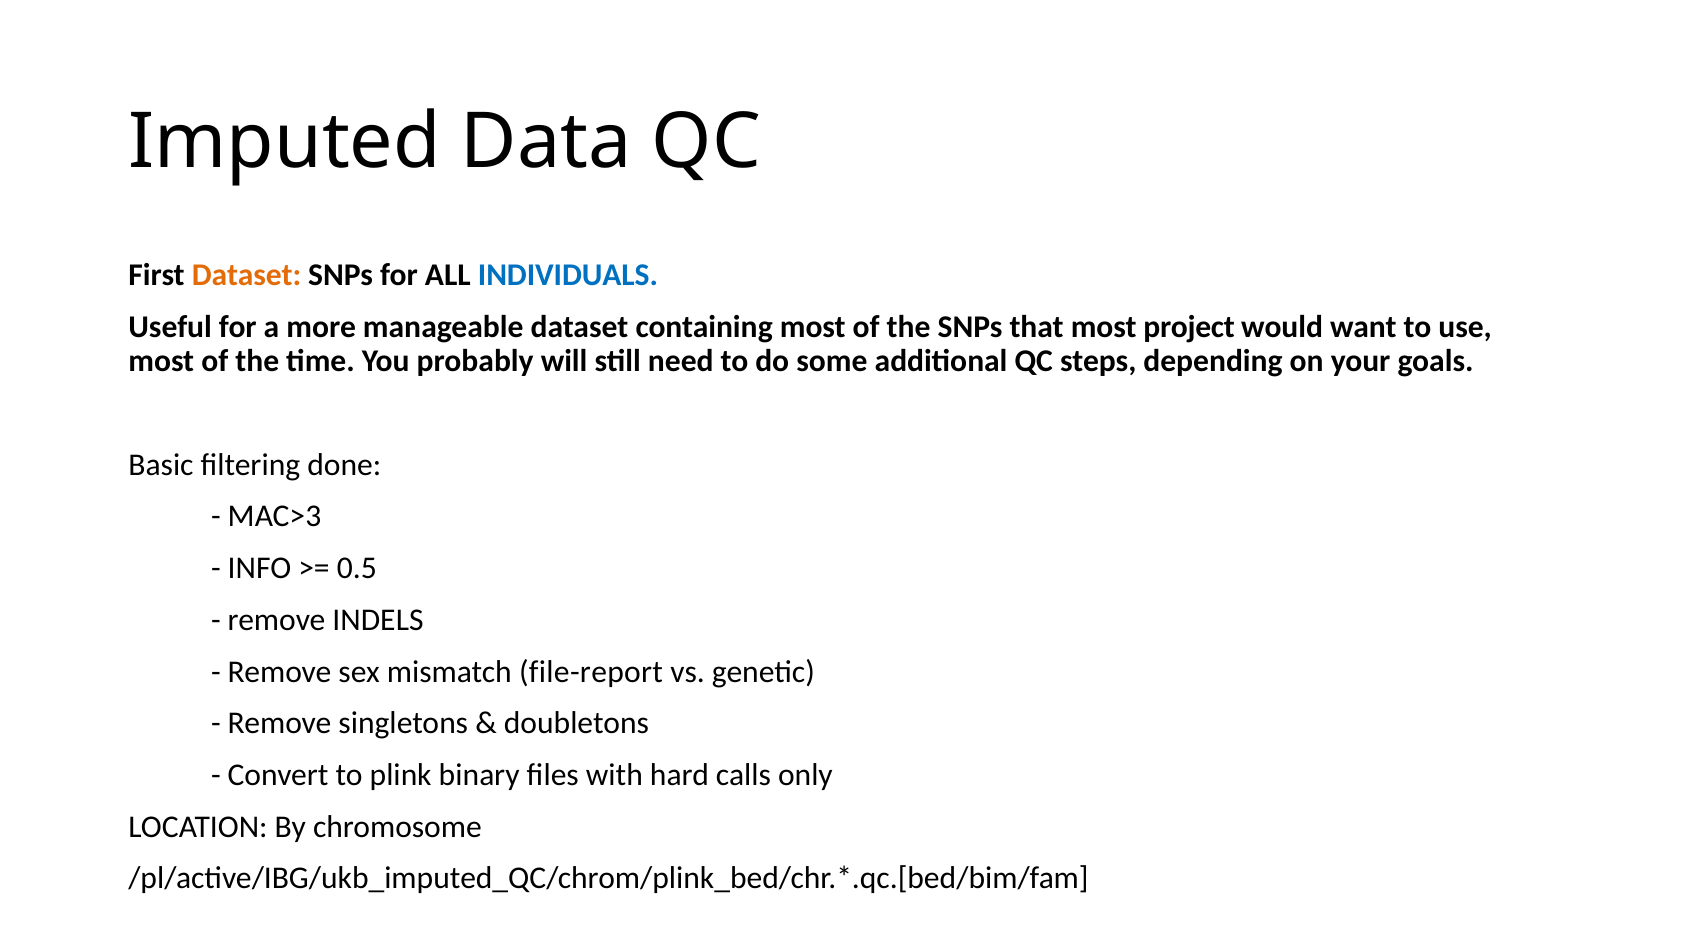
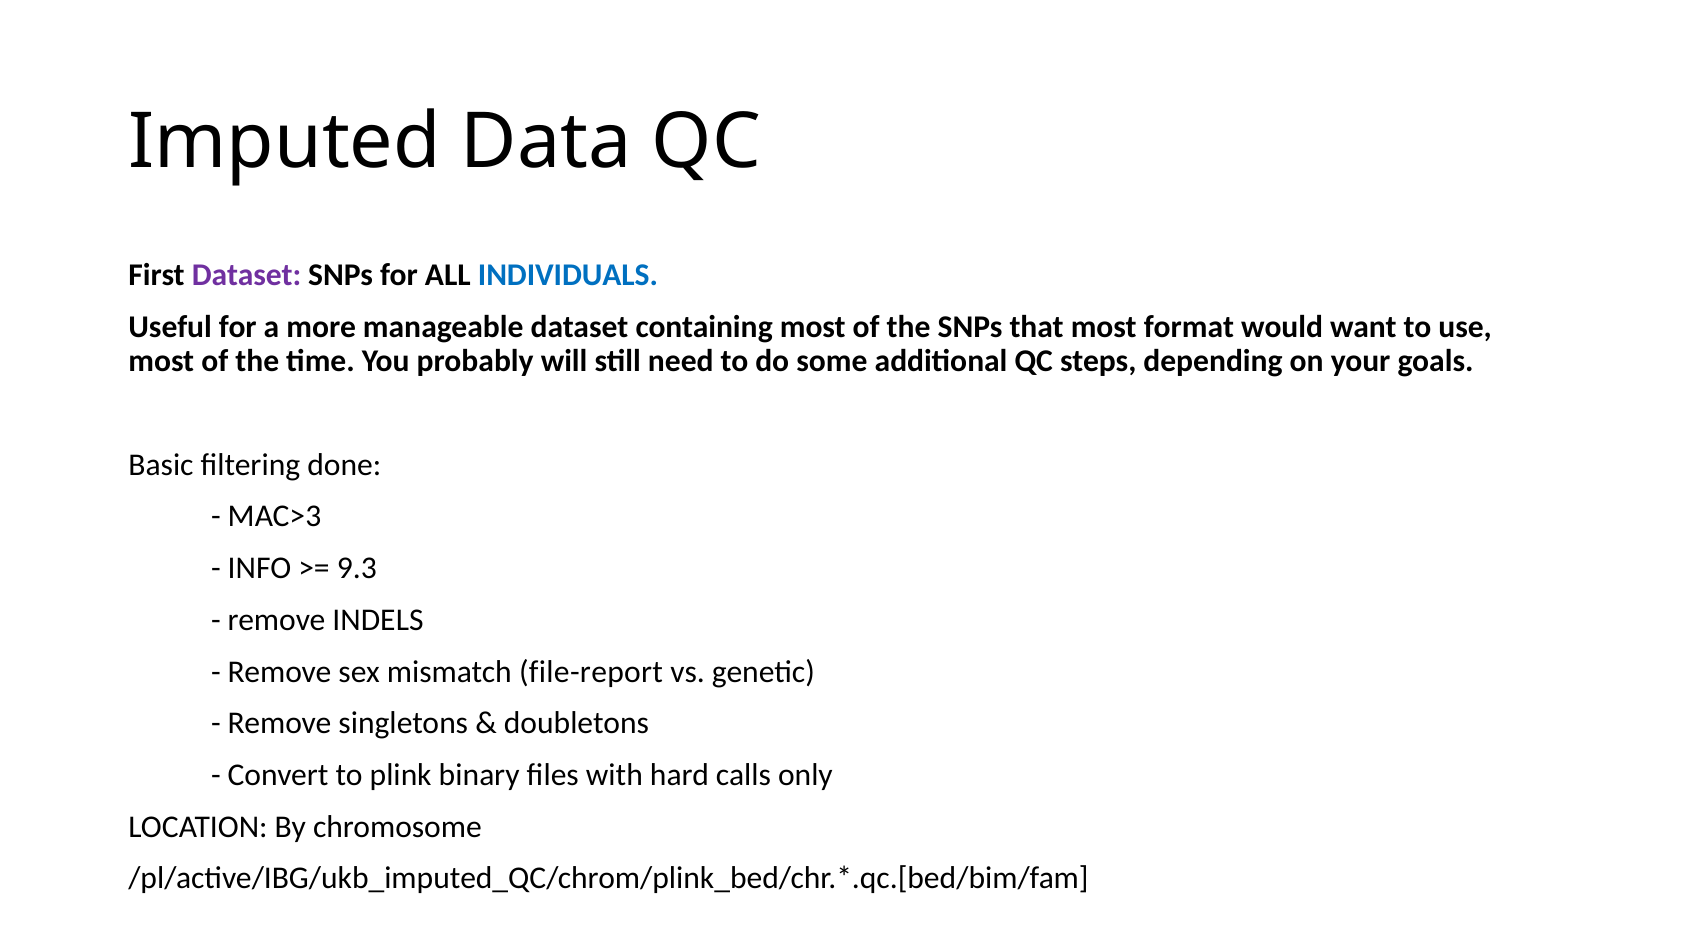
Dataset at (247, 276) colour: orange -> purple
project: project -> format
0.5: 0.5 -> 9.3
